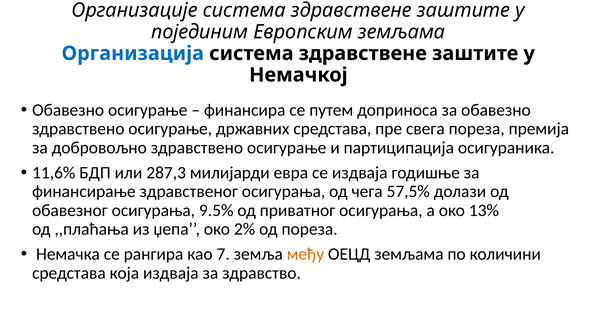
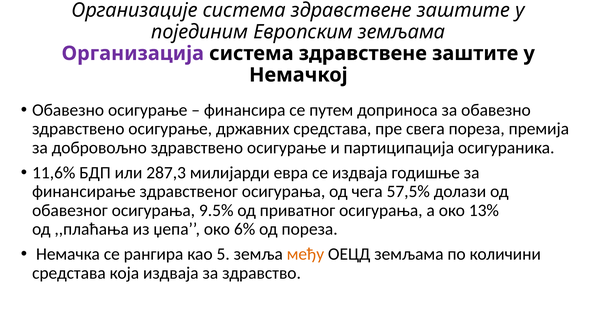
Организација colour: blue -> purple
2%: 2% -> 6%
7: 7 -> 5
